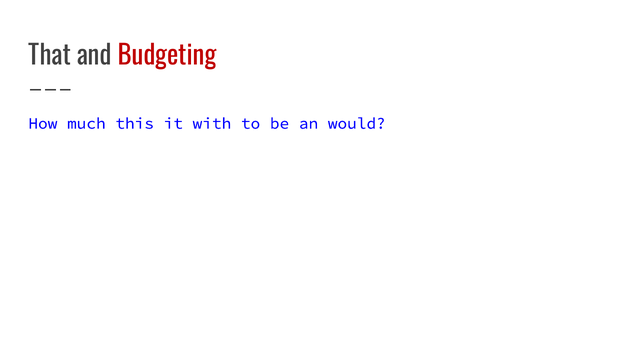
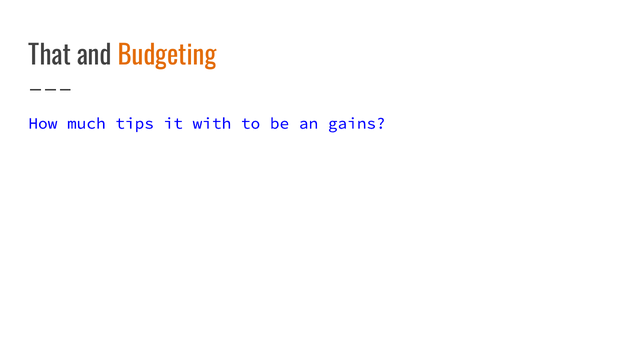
Budgeting colour: red -> orange
this: this -> tips
would: would -> gains
